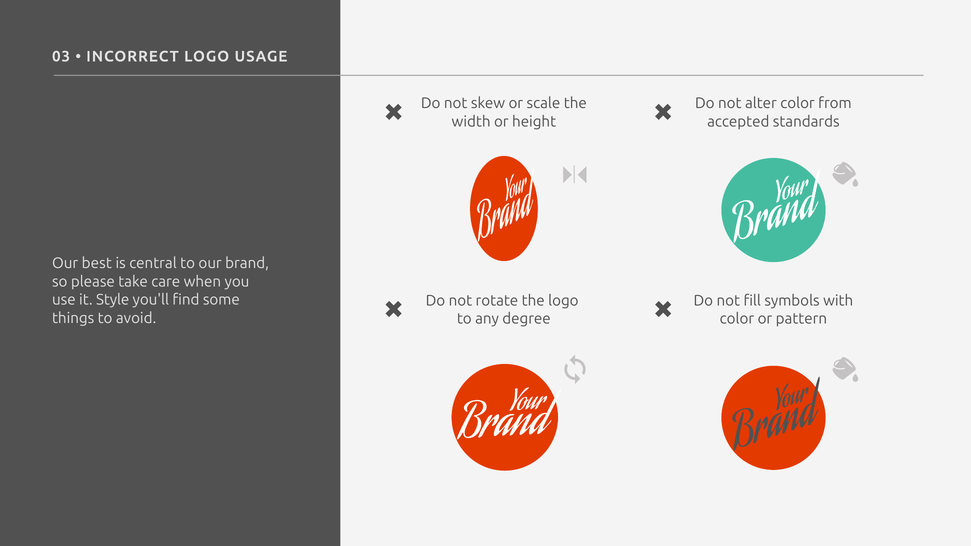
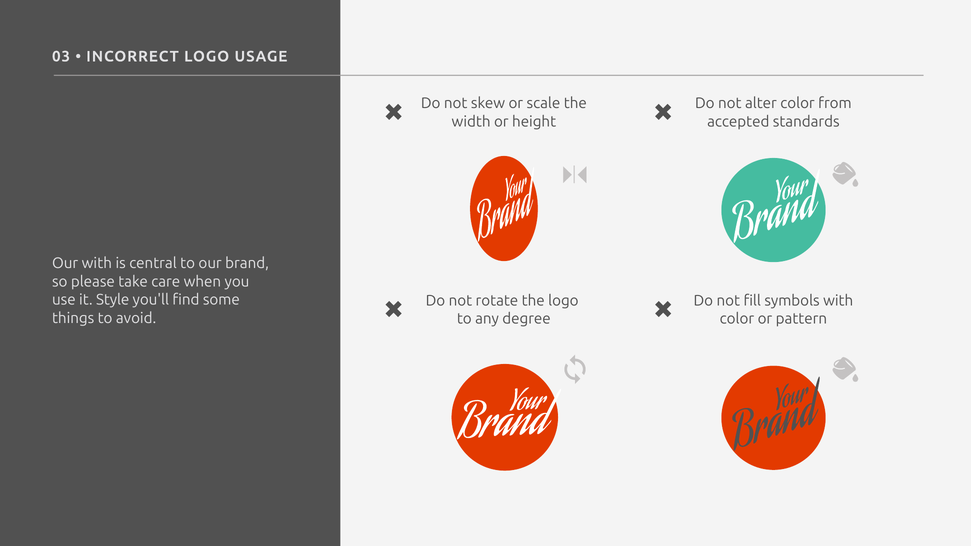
Our best: best -> with
